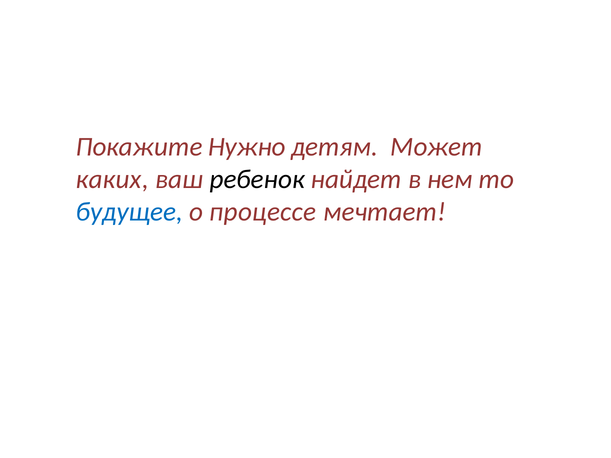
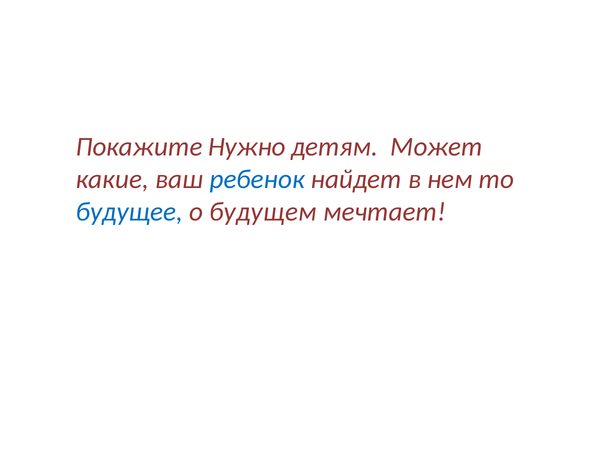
каких: каких -> какие
ребенок colour: black -> blue
процессе: процессе -> будущем
